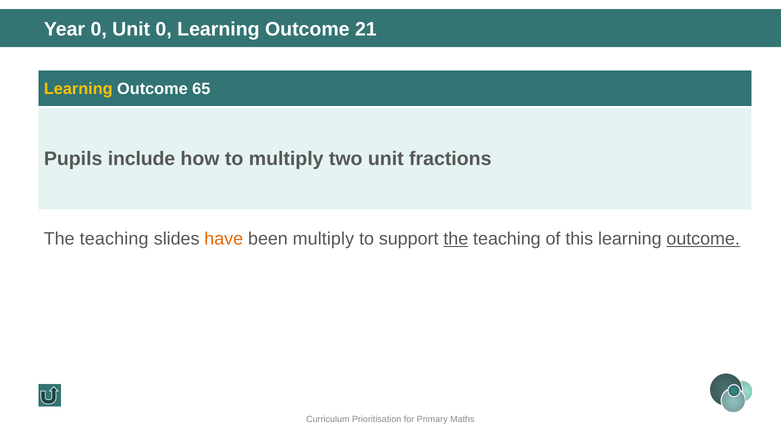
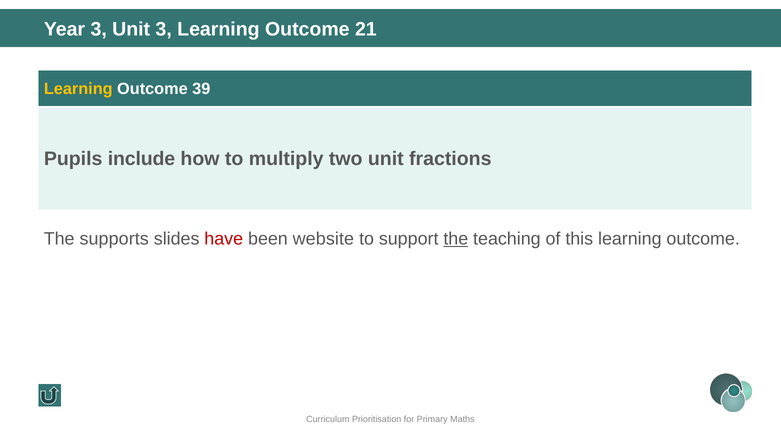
Year 0: 0 -> 3
Unit 0: 0 -> 3
65: 65 -> 39
teaching at (114, 239): teaching -> supports
have colour: orange -> red
been multiply: multiply -> website
outcome at (703, 239) underline: present -> none
